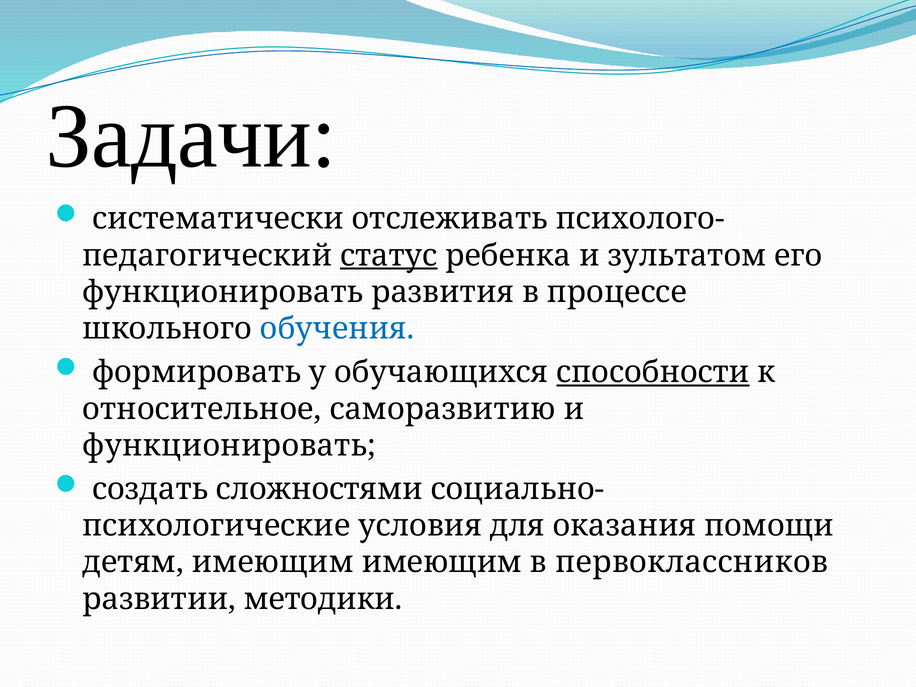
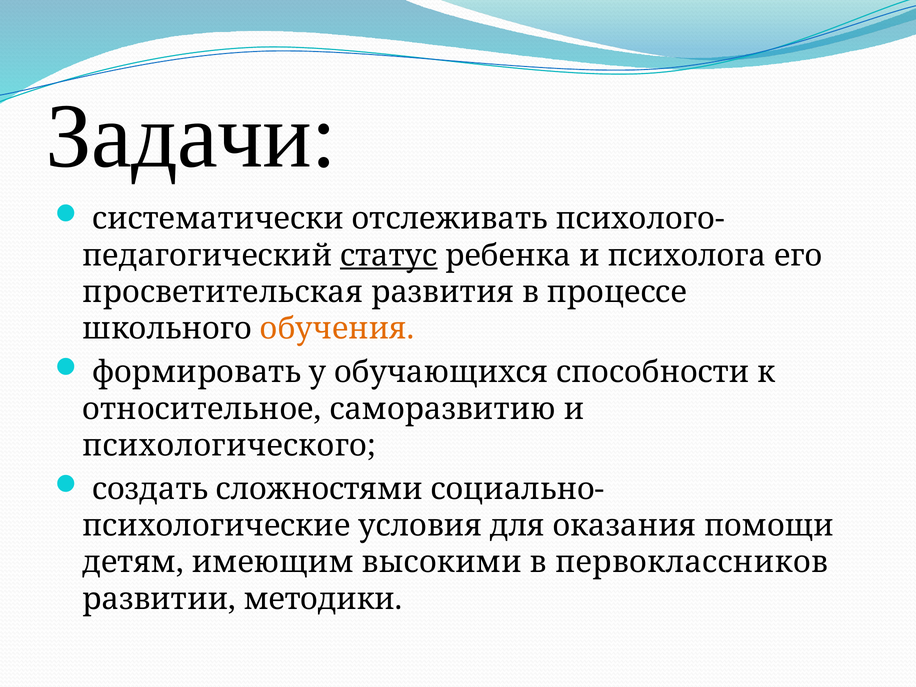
зультатом: зультатом -> психолога
функционировать at (223, 292): функционировать -> просветительская
обучения colour: blue -> orange
способности underline: present -> none
функционировать at (229, 446): функционировать -> психологического
имеющим имеющим: имеющим -> высокими
